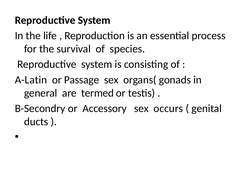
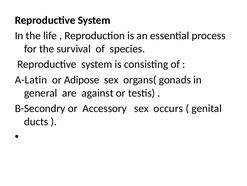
Passage: Passage -> Adipose
termed: termed -> against
